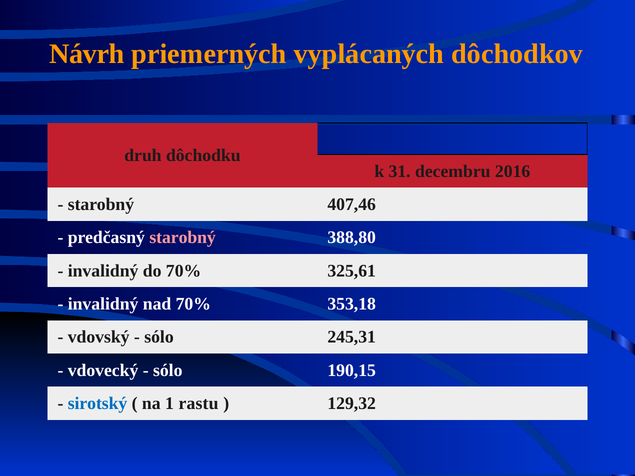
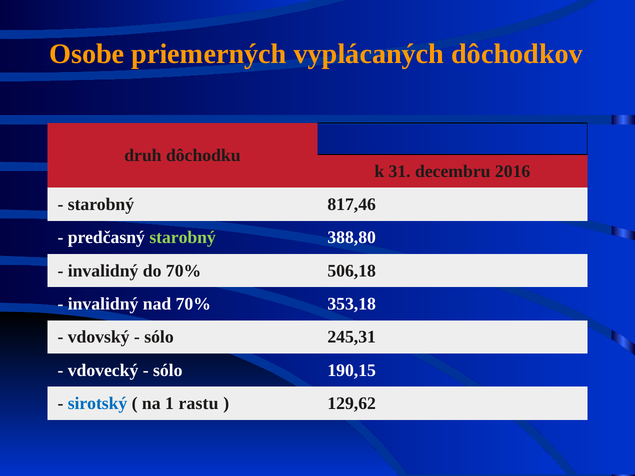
Návrh: Návrh -> Osobe
407,46: 407,46 -> 817,46
starobný at (183, 238) colour: pink -> light green
325,61: 325,61 -> 506,18
129,32: 129,32 -> 129,62
